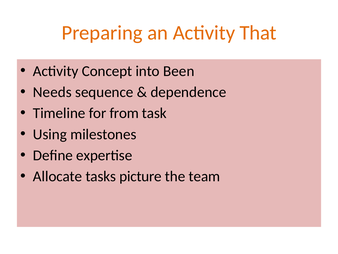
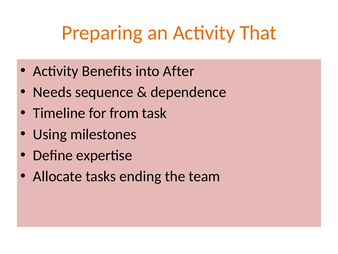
Concept: Concept -> Benefits
Been: Been -> After
picture: picture -> ending
